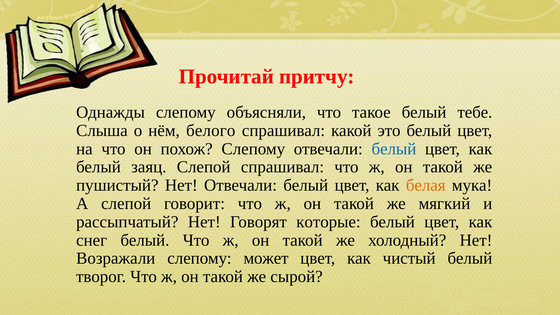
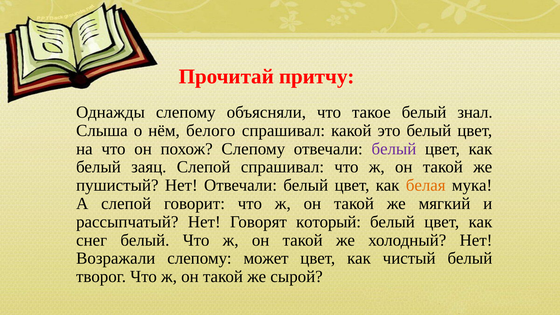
тебе: тебе -> знал
белый at (394, 149) colour: blue -> purple
которые: которые -> который
